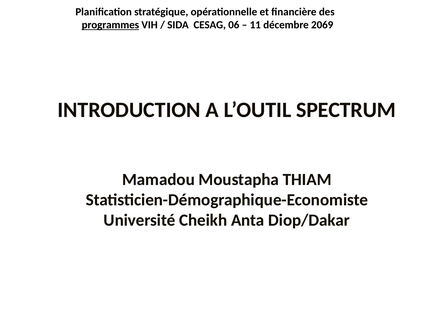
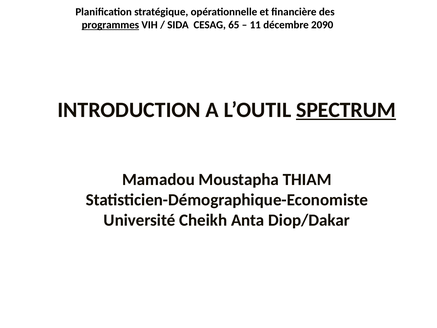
06: 06 -> 65
2069: 2069 -> 2090
SPECTRUM underline: none -> present
